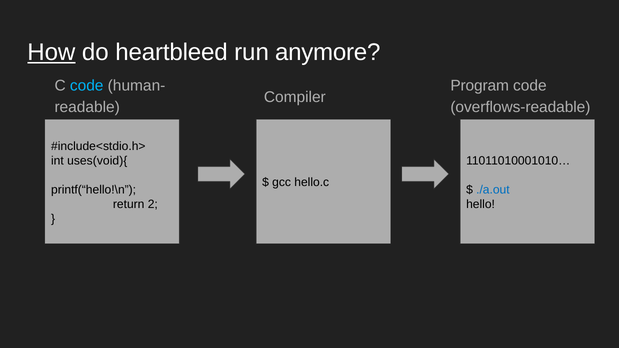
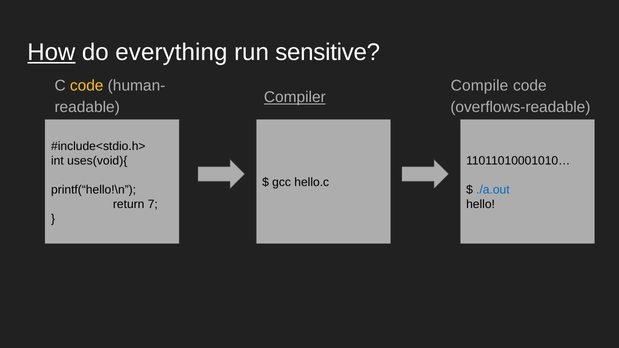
heartbleed: heartbleed -> everything
anymore: anymore -> sensitive
code at (87, 86) colour: light blue -> yellow
Program: Program -> Compile
Compiler underline: none -> present
2: 2 -> 7
